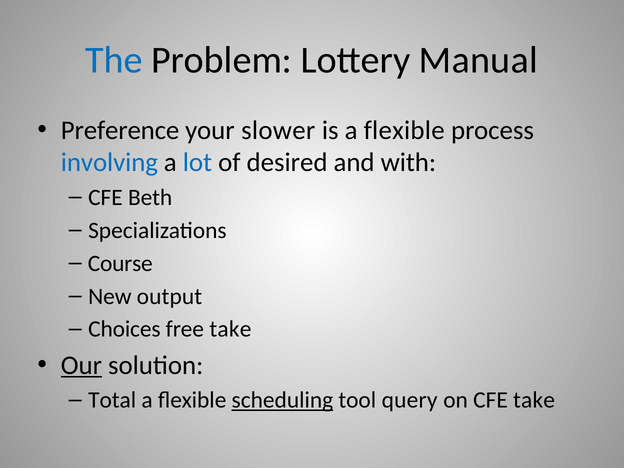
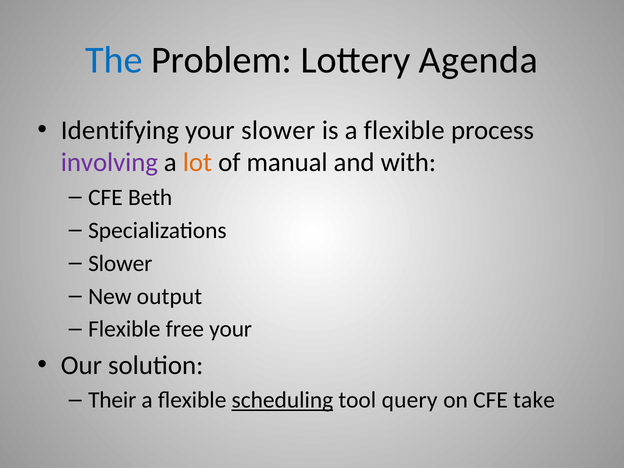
Manual: Manual -> Agenda
Preference: Preference -> Identifying
involving colour: blue -> purple
lot colour: blue -> orange
desired: desired -> manual
Course at (120, 263): Course -> Slower
Choices at (124, 329): Choices -> Flexible
free take: take -> your
Our underline: present -> none
Total: Total -> Their
